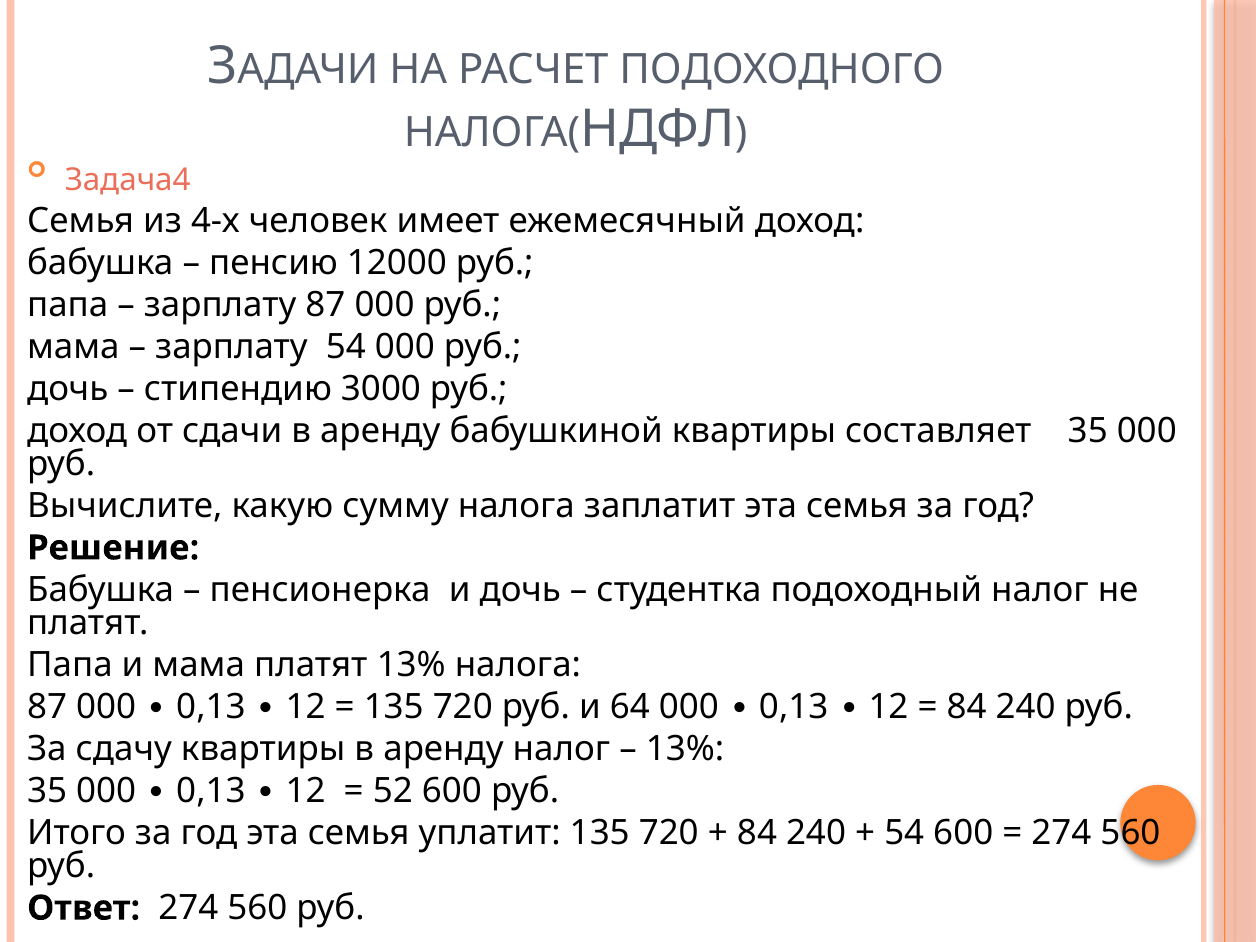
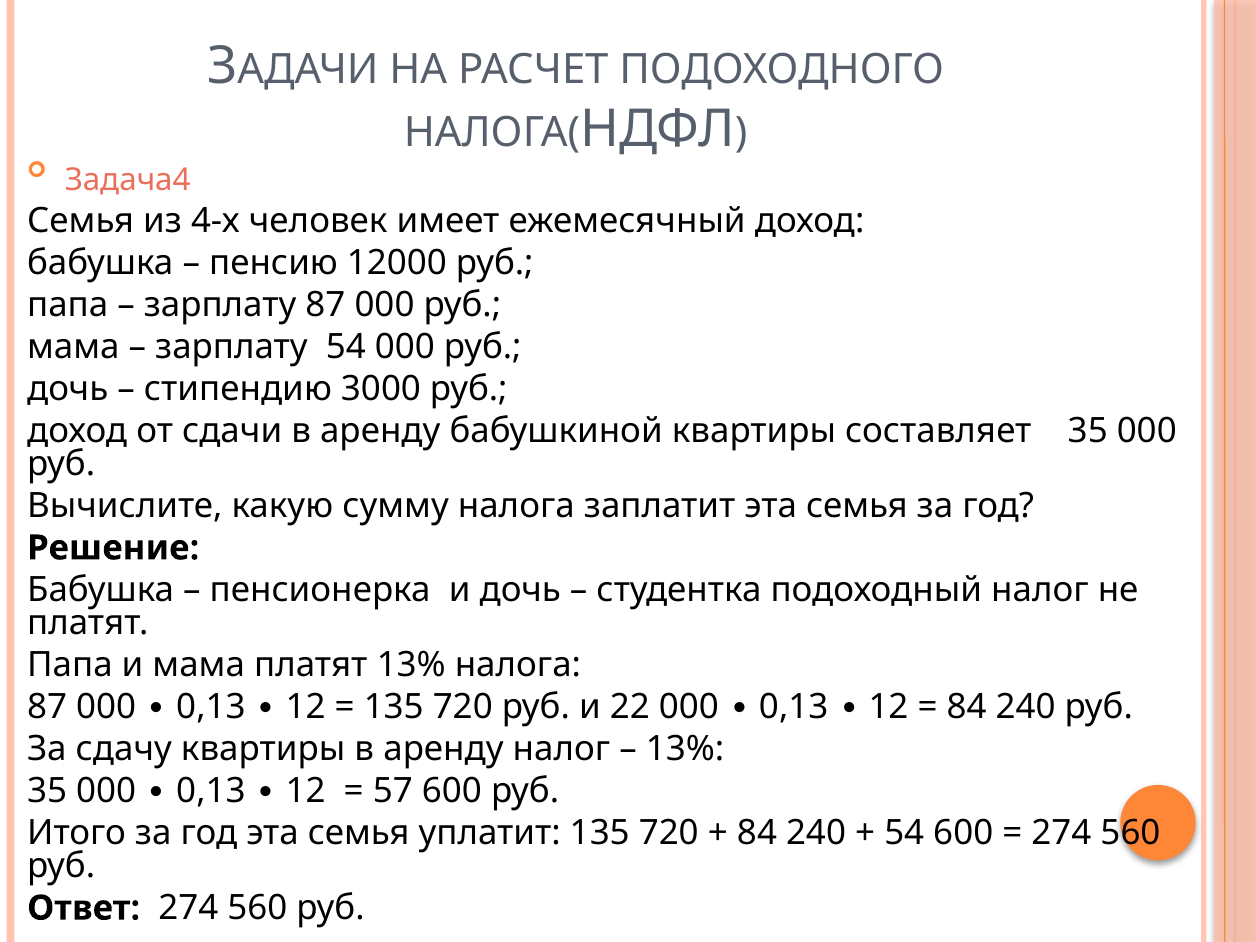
64: 64 -> 22
52: 52 -> 57
